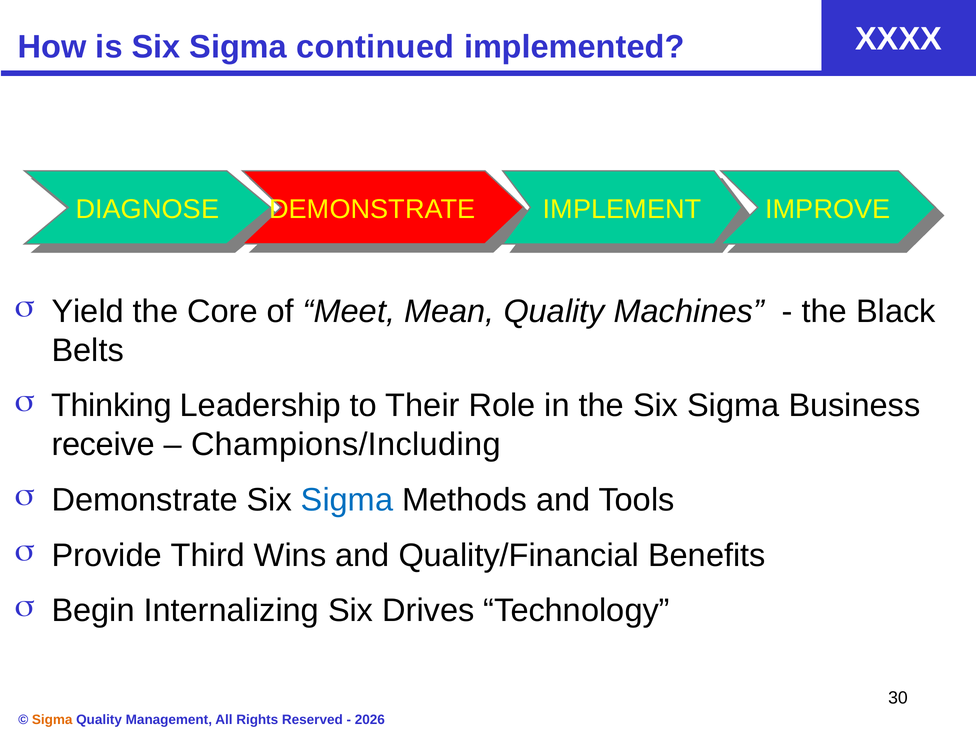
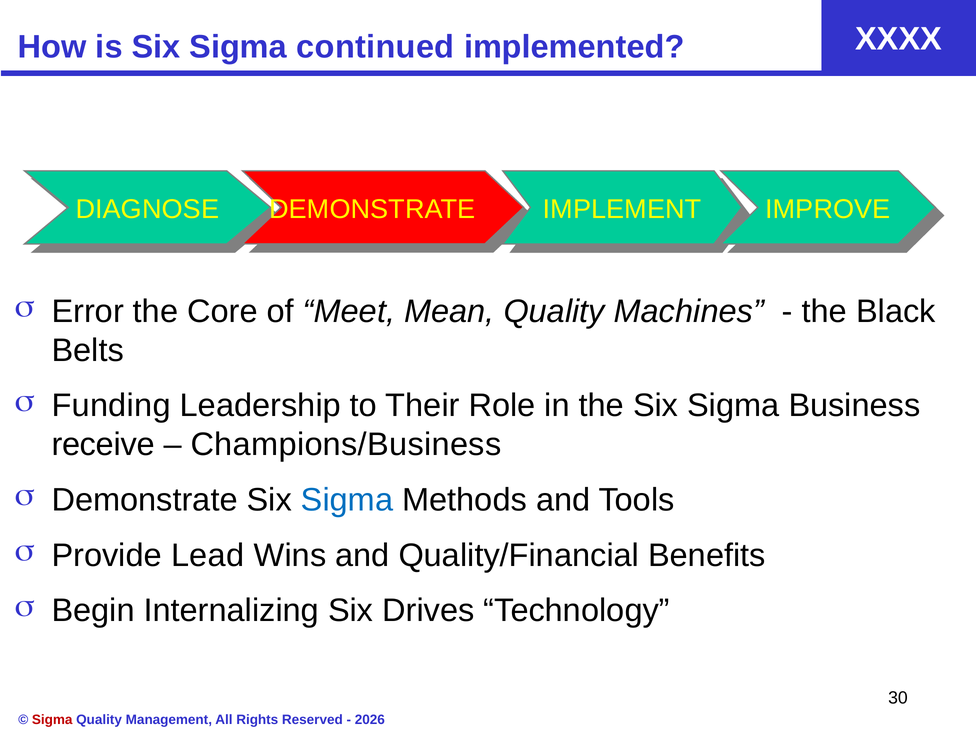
Yield: Yield -> Error
Thinking: Thinking -> Funding
Champions/Including: Champions/Including -> Champions/Business
Third: Third -> Lead
Sigma at (52, 720) colour: orange -> red
